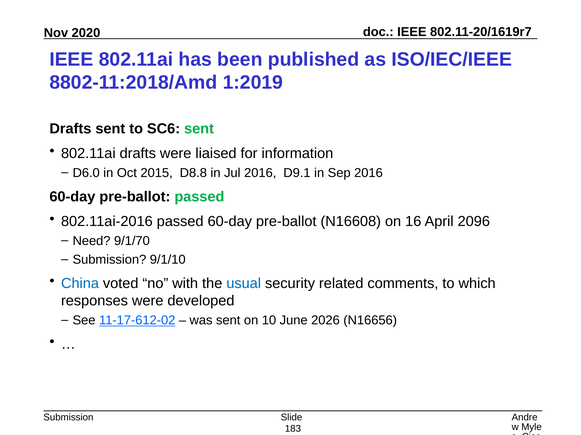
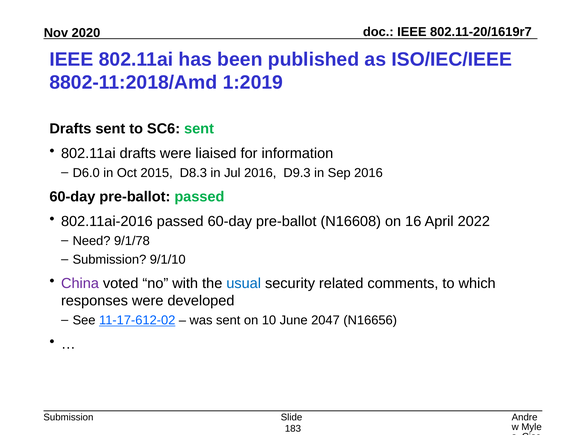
D8.8: D8.8 -> D8.3
D9.1: D9.1 -> D9.3
2096: 2096 -> 2022
9/1/70: 9/1/70 -> 9/1/78
China colour: blue -> purple
2026: 2026 -> 2047
